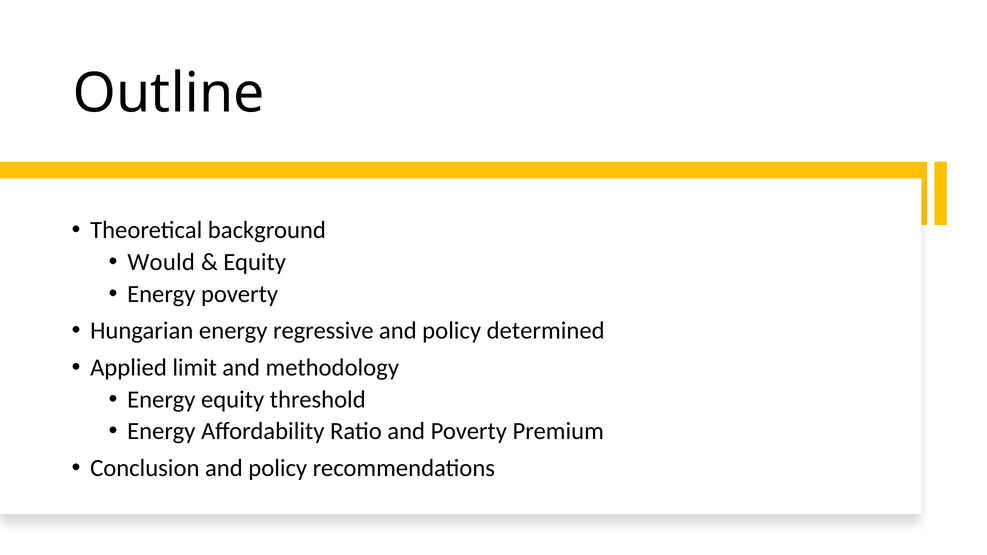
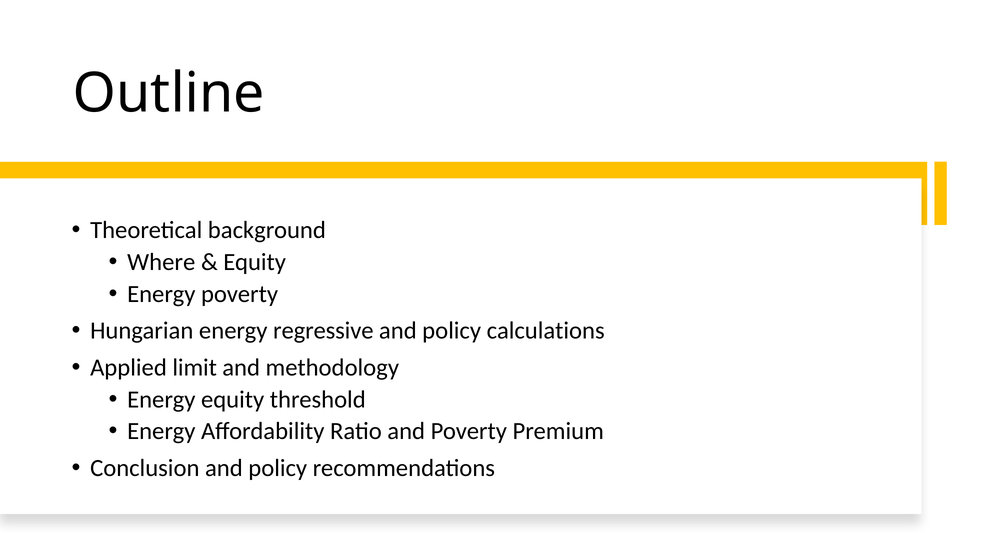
Would: Would -> Where
determined: determined -> calculations
